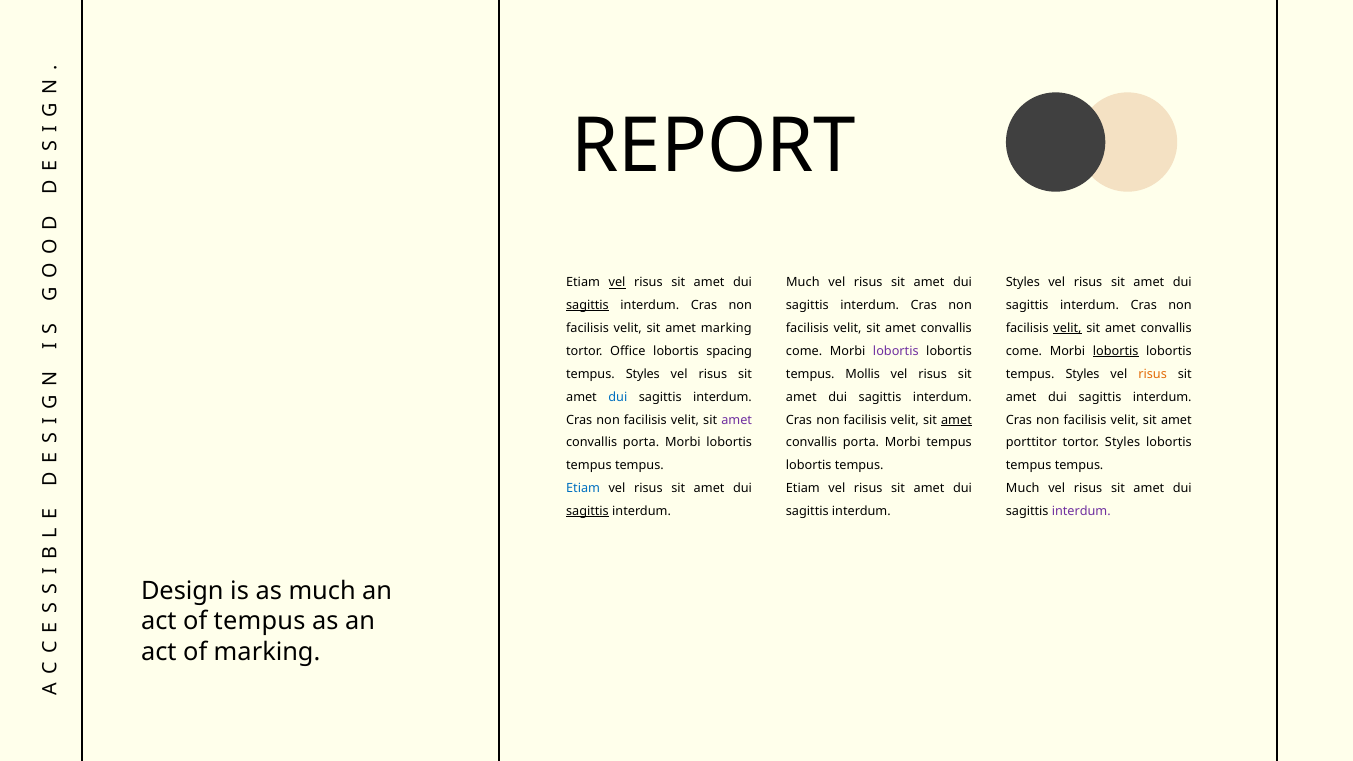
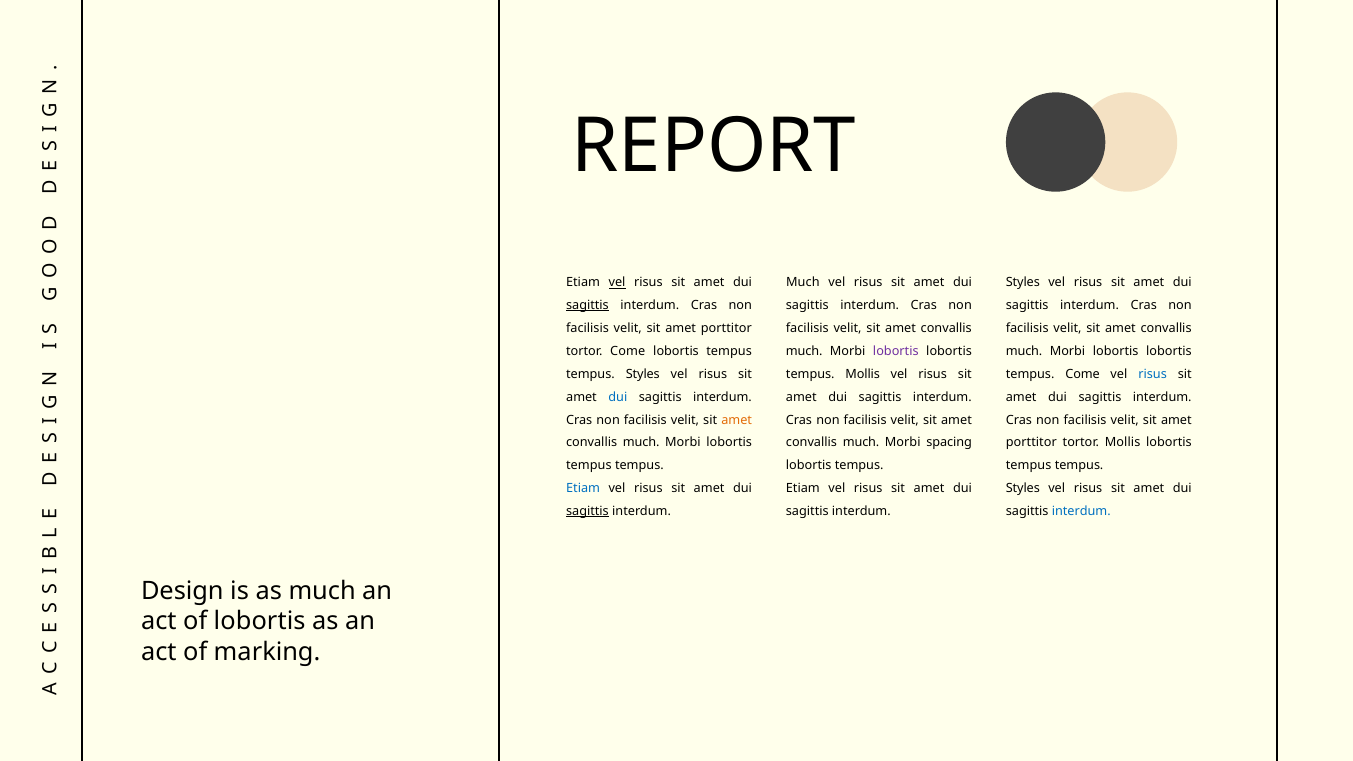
marking at (726, 328): marking -> porttitor
velit at (1067, 328) underline: present -> none
tortor Office: Office -> Come
spacing at (729, 351): spacing -> tempus
come at (804, 351): come -> much
come at (1024, 351): come -> much
lobortis at (1116, 351) underline: present -> none
Styles at (1083, 374): Styles -> Come
risus at (1153, 374) colour: orange -> blue
amet at (737, 420) colour: purple -> orange
amet at (956, 420) underline: present -> none
porta at (641, 443): porta -> much
porta at (861, 443): porta -> much
Morbi tempus: tempus -> spacing
tortor Styles: Styles -> Mollis
Much at (1023, 489): Much -> Styles
interdum at (1081, 511) colour: purple -> blue
of tempus: tempus -> lobortis
